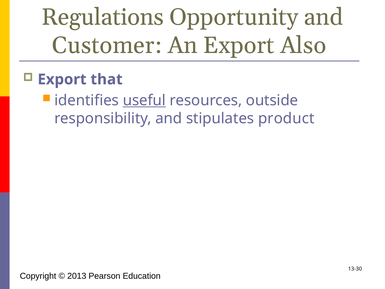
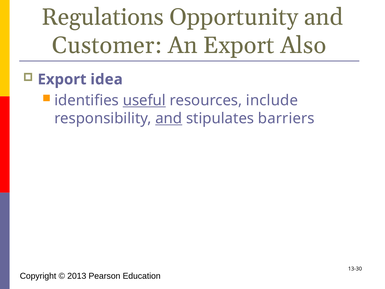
that: that -> idea
outside: outside -> include
and at (169, 118) underline: none -> present
product: product -> barriers
